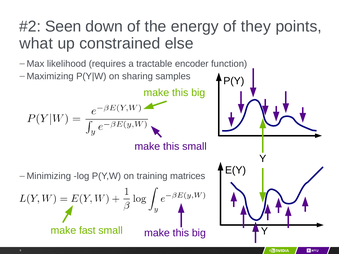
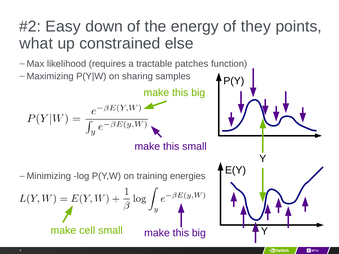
Seen: Seen -> Easy
encoder: encoder -> patches
matrices: matrices -> energies
fast: fast -> cell
